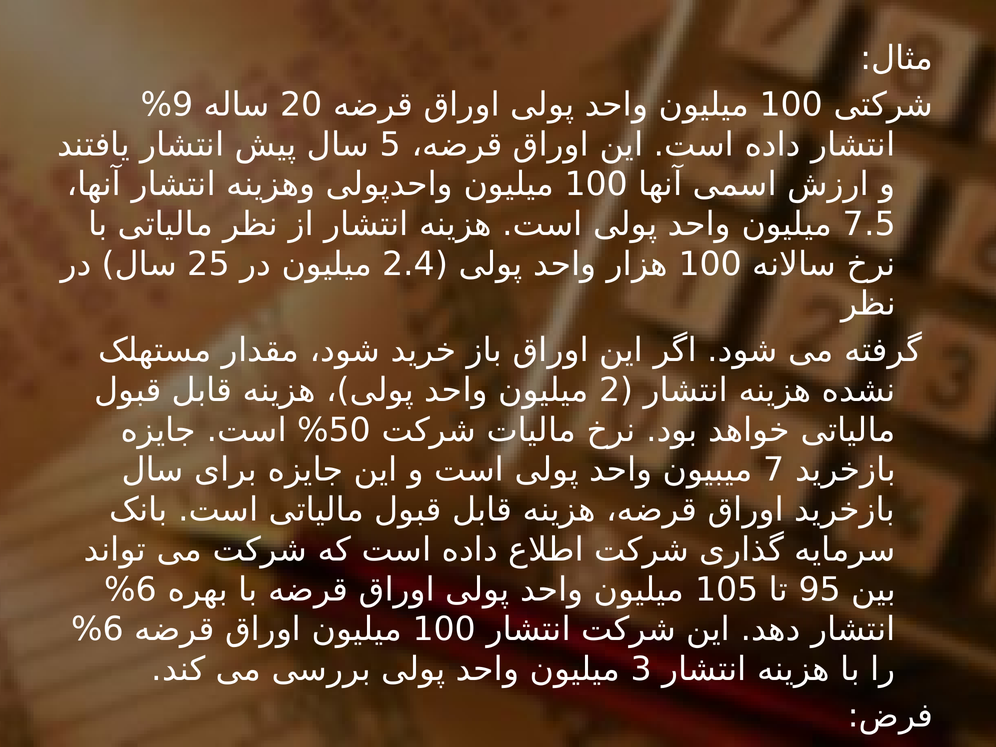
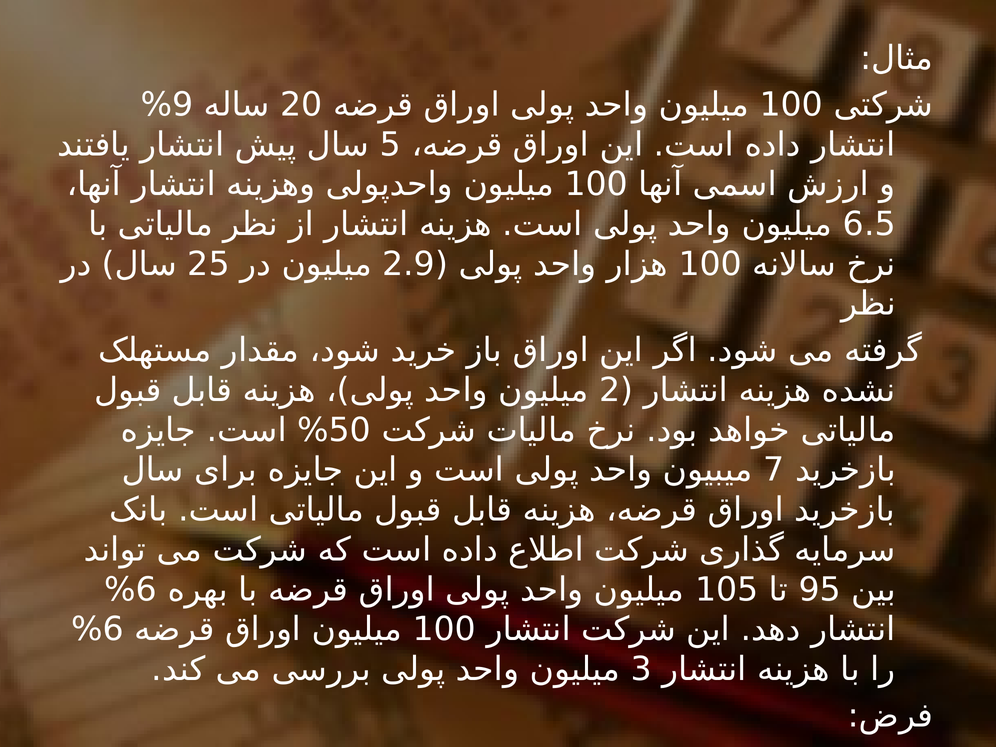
7.5: 7.5 -> 6.5
2.4: 2.4 -> 2.9
